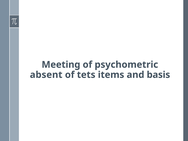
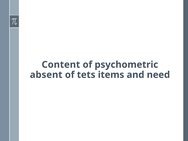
Meeting: Meeting -> Content
basis: basis -> need
